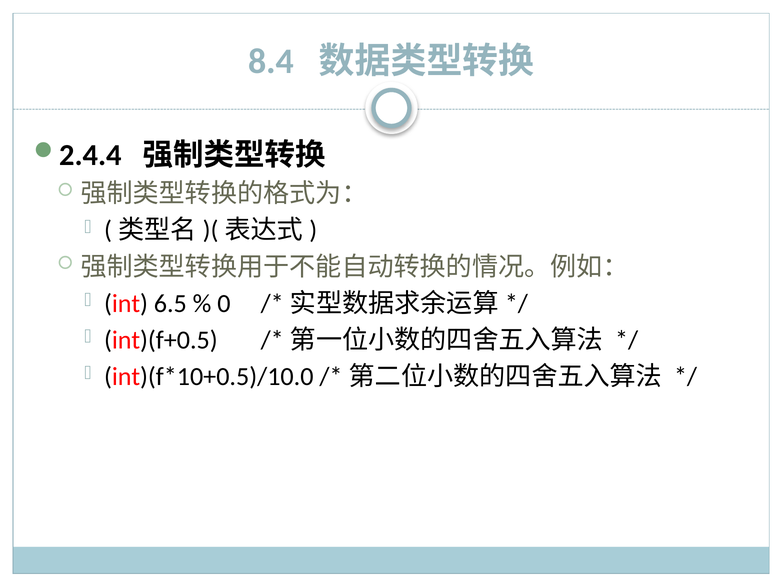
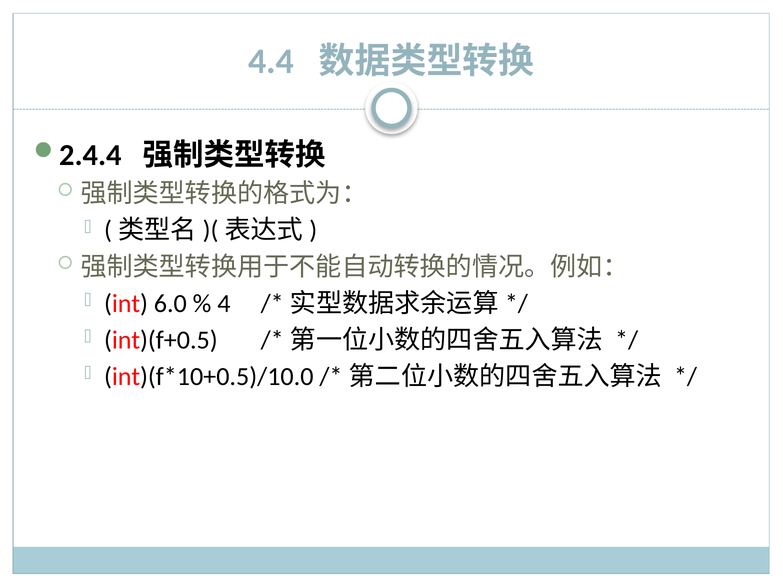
8.4: 8.4 -> 4.4
6.5: 6.5 -> 6.0
0: 0 -> 4
